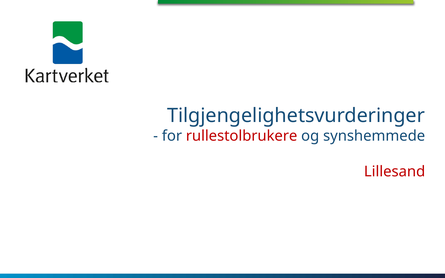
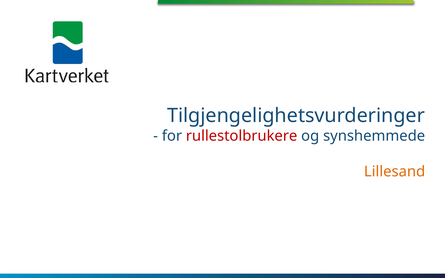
Lillesand colour: red -> orange
